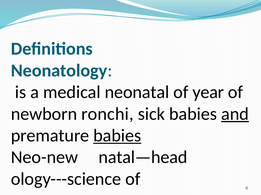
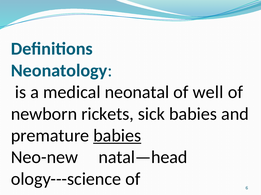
year: year -> well
ronchi: ronchi -> rickets
and underline: present -> none
